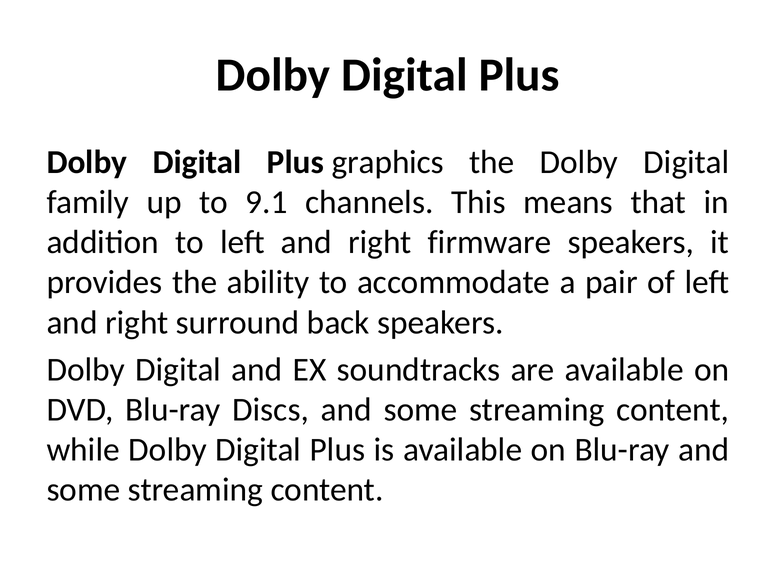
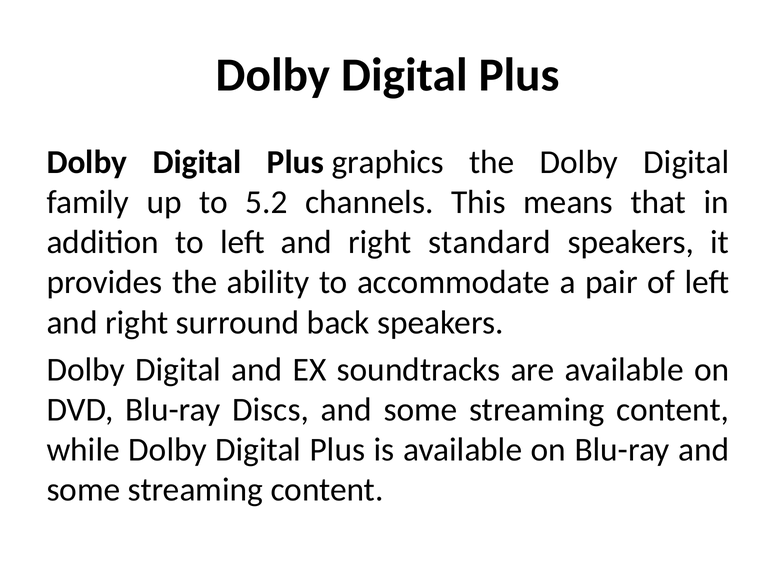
9.1: 9.1 -> 5.2
firmware: firmware -> standard
